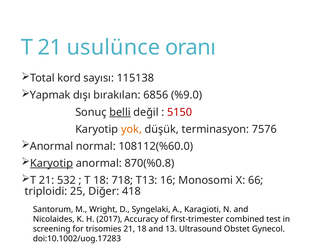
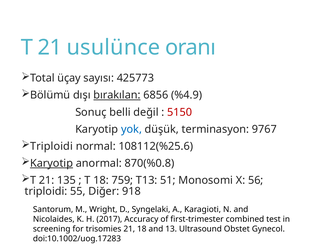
kord: kord -> üçay
115138: 115138 -> 425773
Yapmak: Yapmak -> Bölümü
bırakılan underline: none -> present
%9.0: %9.0 -> %4.9
belli underline: present -> none
yok colour: orange -> blue
7576: 7576 -> 9767
Anormal at (52, 146): Anormal -> Triploidi
108112(%60.0: 108112(%60.0 -> 108112(%25.6
532: 532 -> 135
718: 718 -> 759
16: 16 -> 51
66: 66 -> 56
25: 25 -> 55
418: 418 -> 918
